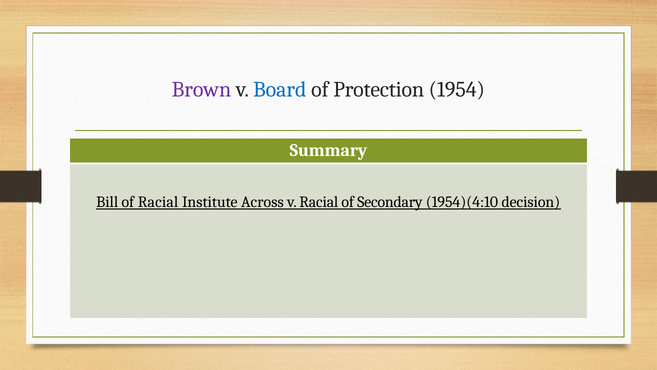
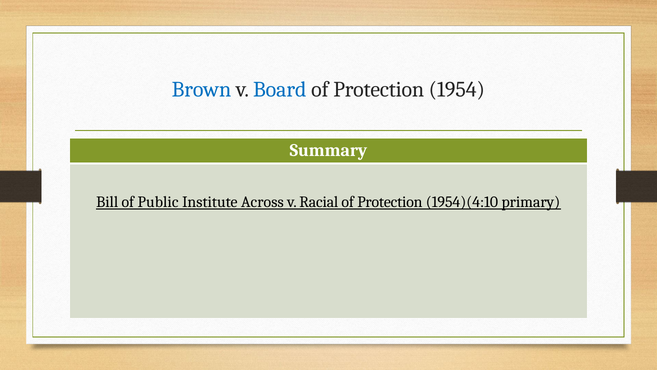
Brown colour: purple -> blue
of Racial: Racial -> Public
Secondary at (390, 202): Secondary -> Protection
decision: decision -> primary
